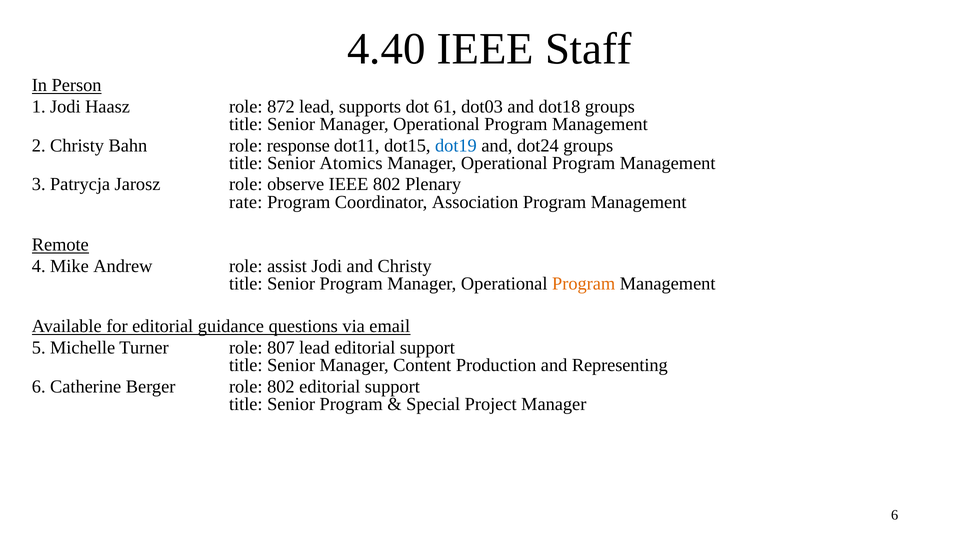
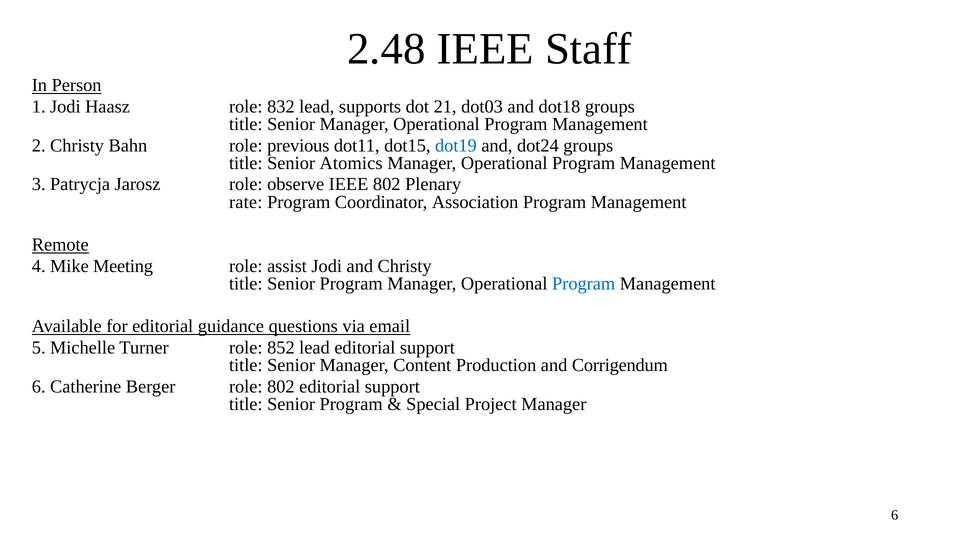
4.40: 4.40 -> 2.48
872: 872 -> 832
61: 61 -> 21
response: response -> previous
Andrew: Andrew -> Meeting
Program at (584, 283) colour: orange -> blue
807: 807 -> 852
Representing: Representing -> Corrigendum
